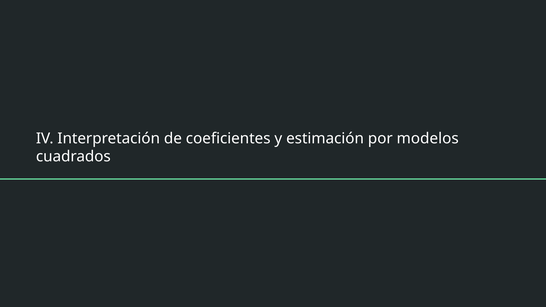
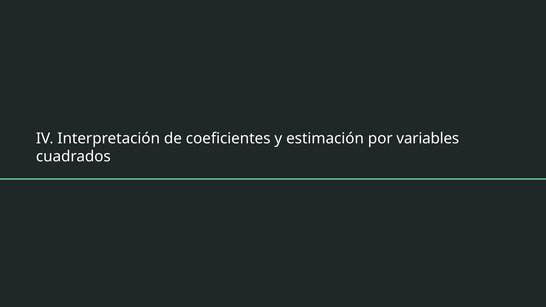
modelos: modelos -> variables
